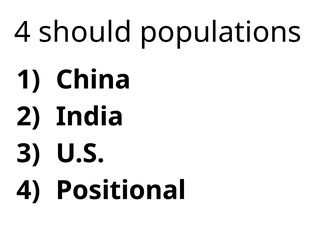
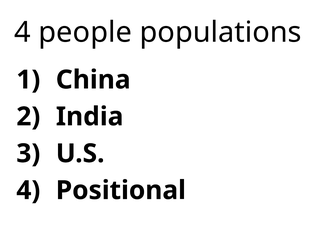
should: should -> people
